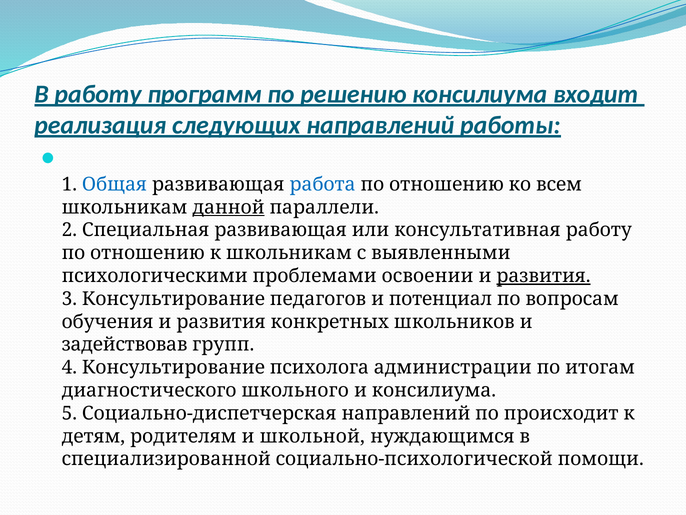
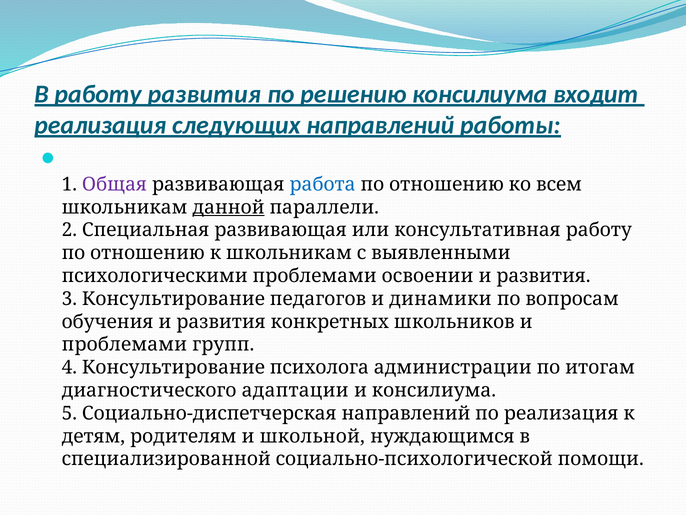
работу программ: программ -> развития
Общая colour: blue -> purple
развития at (543, 276) underline: present -> none
потенциал: потенциал -> динамики
задействовав at (125, 344): задействовав -> проблемами
школьного: школьного -> адаптации
по происходит: происходит -> реализация
